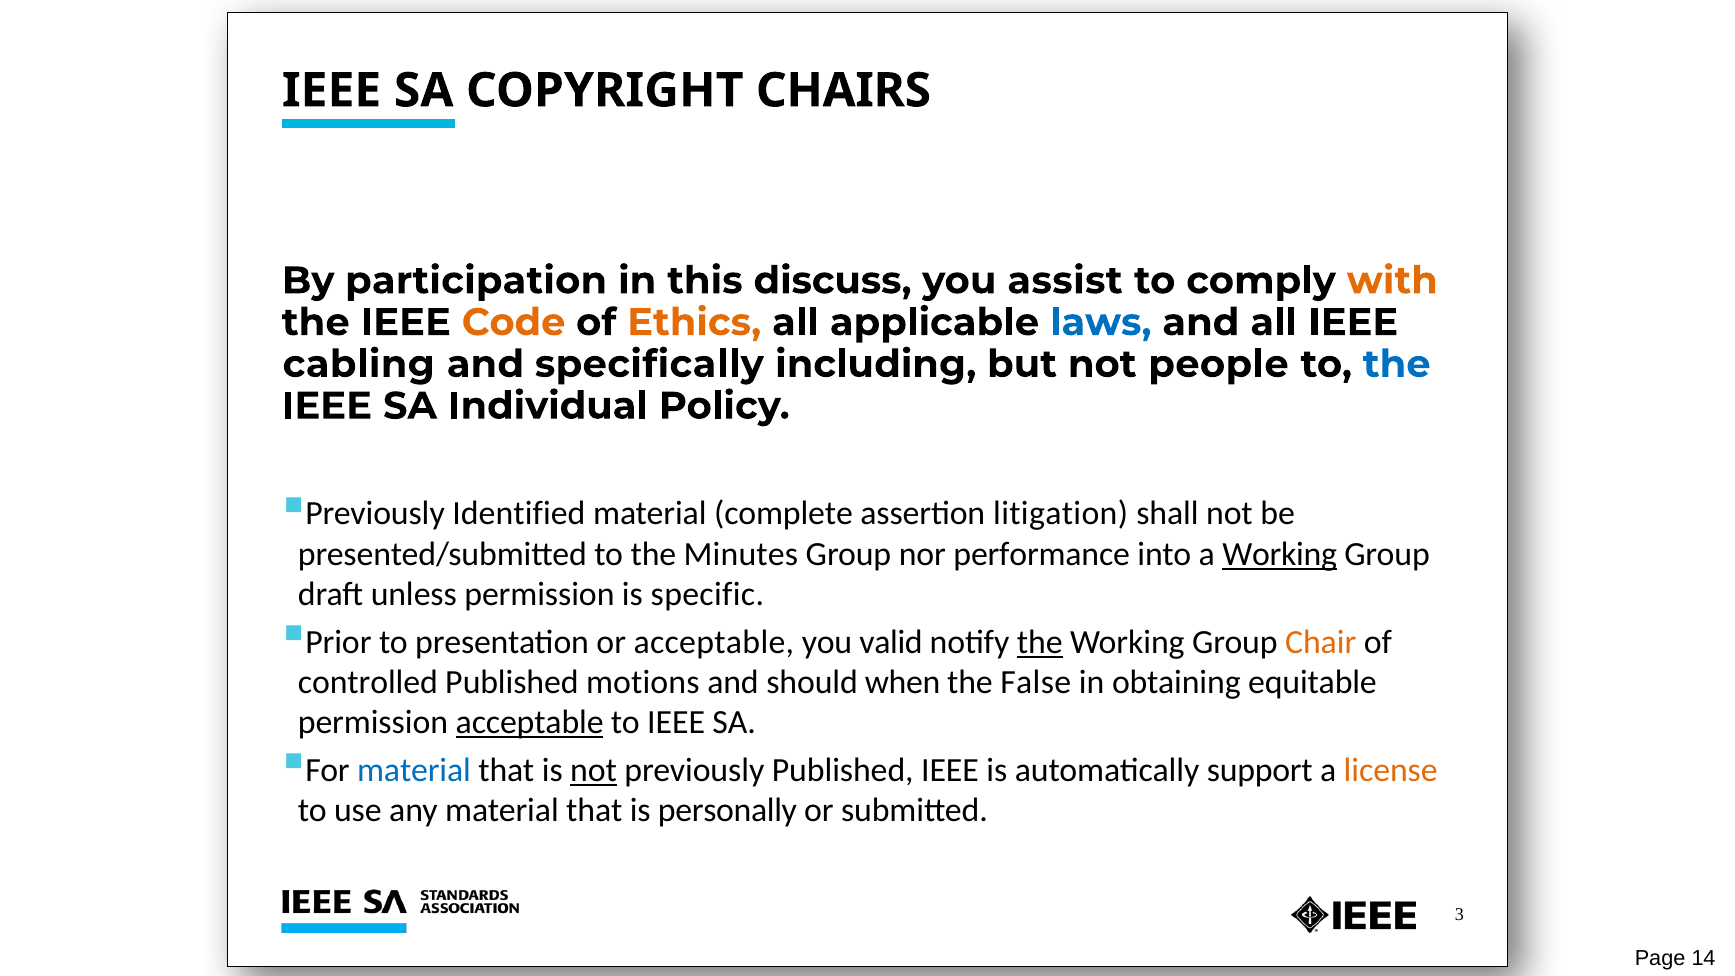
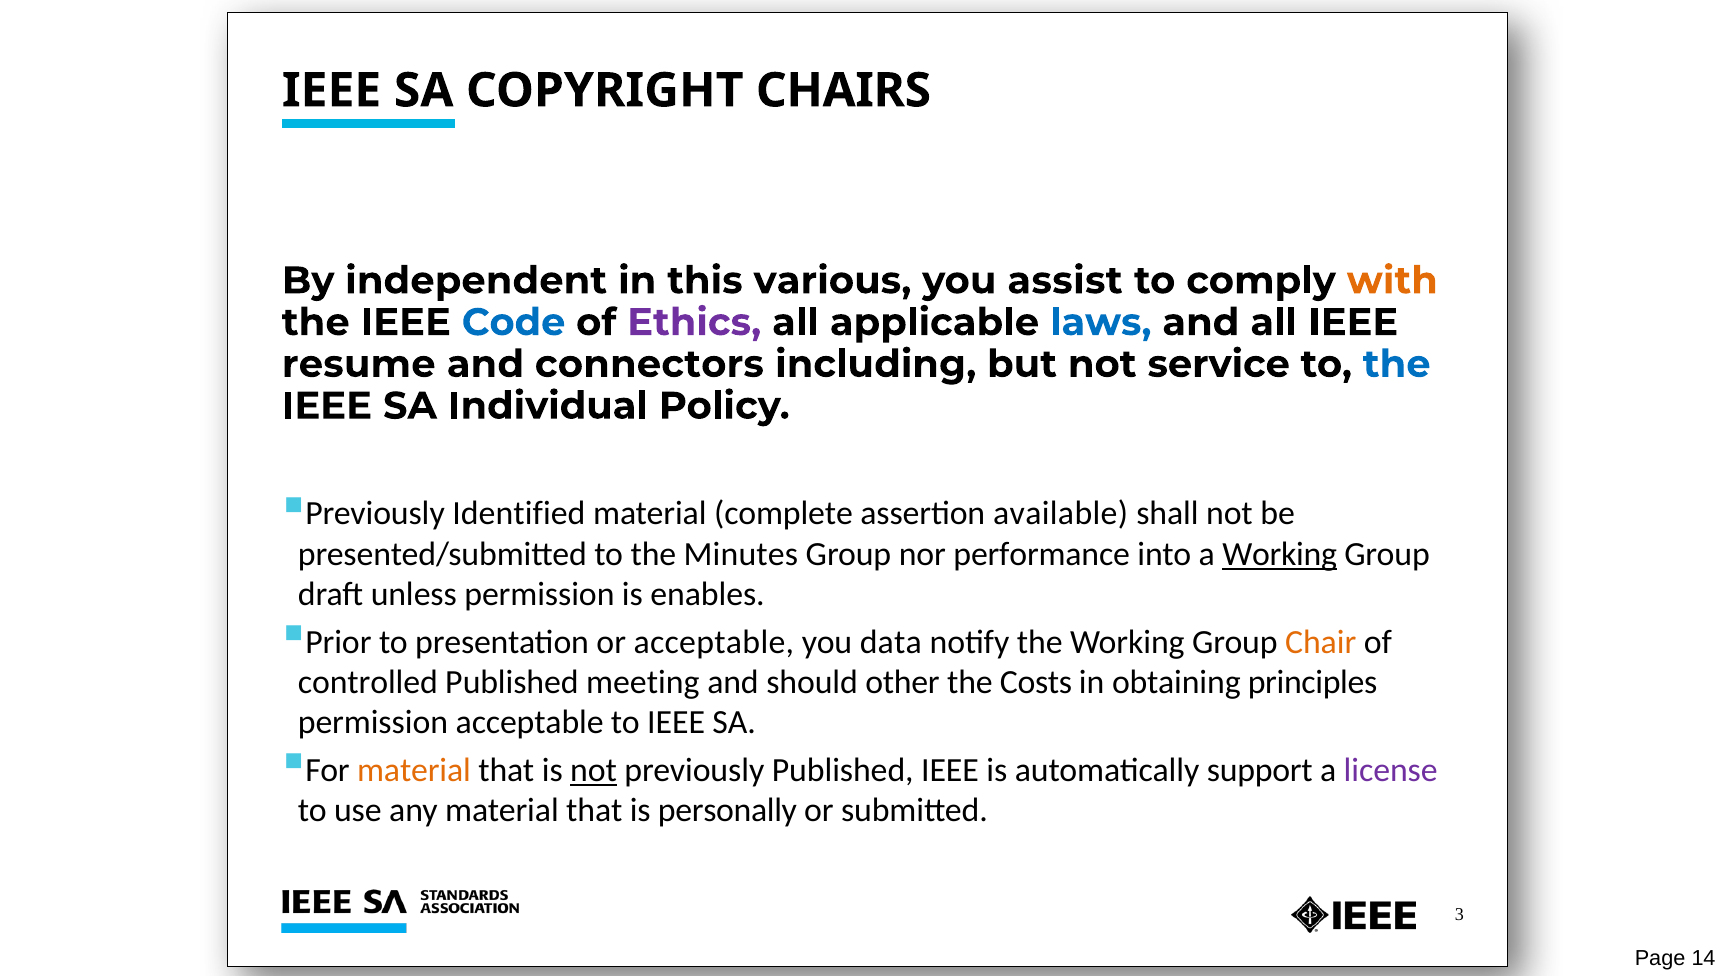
participation: participation -> independent
discuss: discuss -> various
Code colour: orange -> blue
Ethics colour: orange -> purple
cabling: cabling -> resume
specifically: specifically -> connectors
people: people -> service
litigation: litigation -> available
specific: specific -> enables
valid: valid -> data
the at (1040, 642) underline: present -> none
motions: motions -> meeting
when: when -> other
False: False -> Costs
equitable: equitable -> principles
acceptable at (530, 723) underline: present -> none
material at (414, 770) colour: blue -> orange
license colour: orange -> purple
